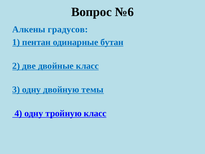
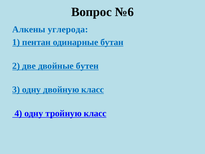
градусов: градусов -> углерода
двойные класс: класс -> бутен
двойную темы: темы -> класс
